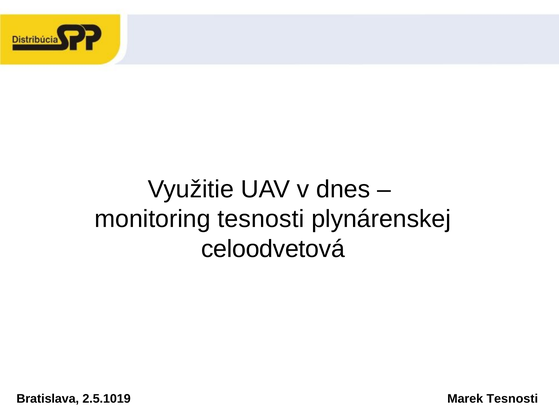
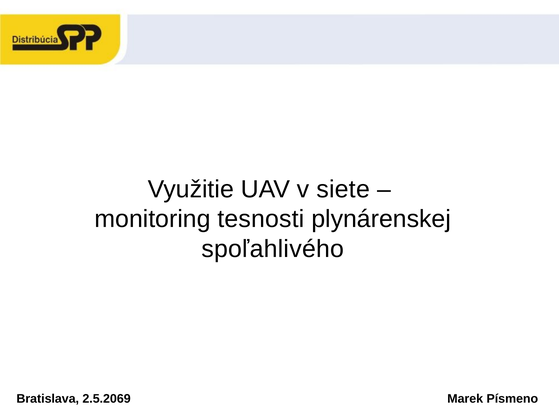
dnes: dnes -> siete
celoodvetová: celoodvetová -> spoľahlivého
2.5.1019: 2.5.1019 -> 2.5.2069
Marek Tesnosti: Tesnosti -> Písmeno
